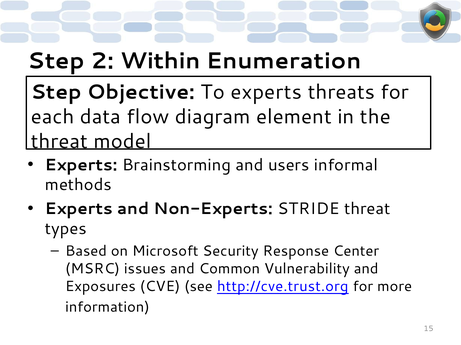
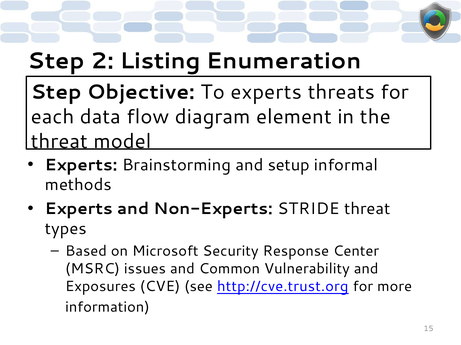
Within: Within -> Listing
users: users -> setup
